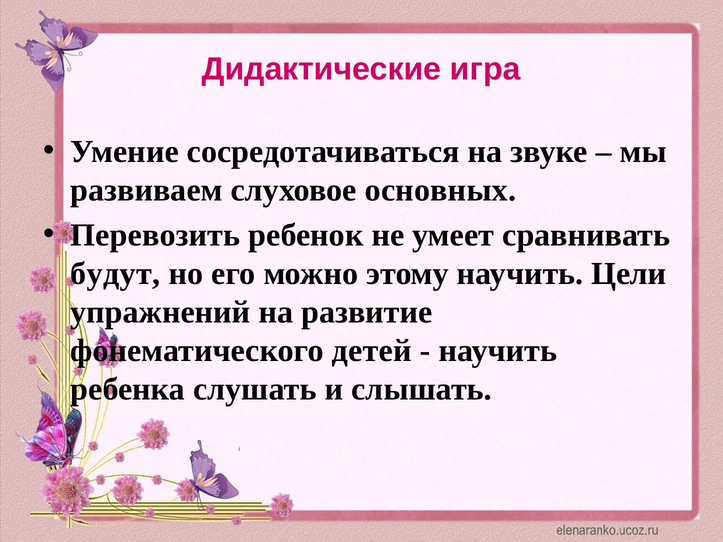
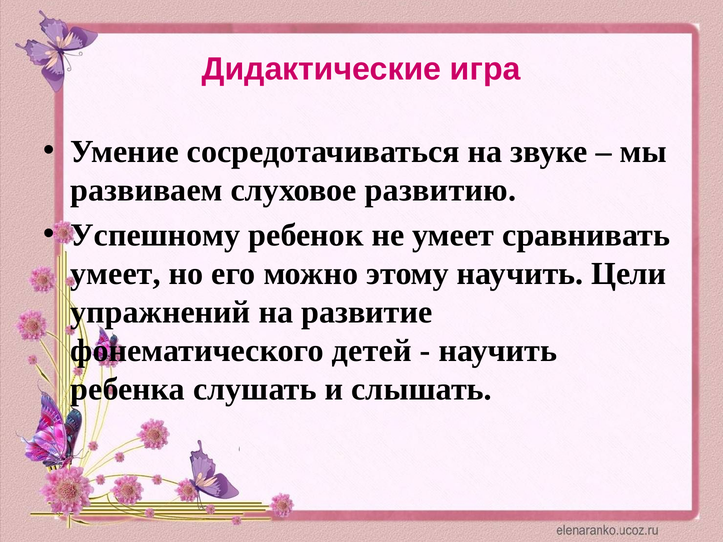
основных: основных -> развитию
Перевозить: Перевозить -> Успешному
будут at (115, 274): будут -> умеет
